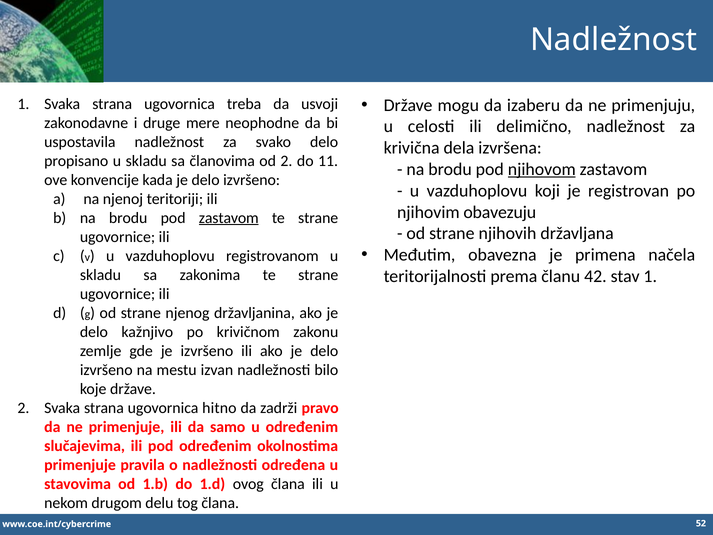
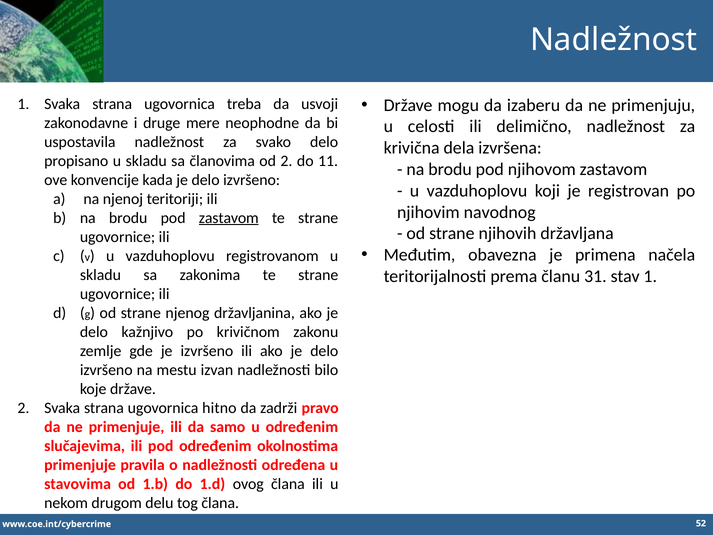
njihovom underline: present -> none
obavezuju: obavezuju -> navodnog
42: 42 -> 31
